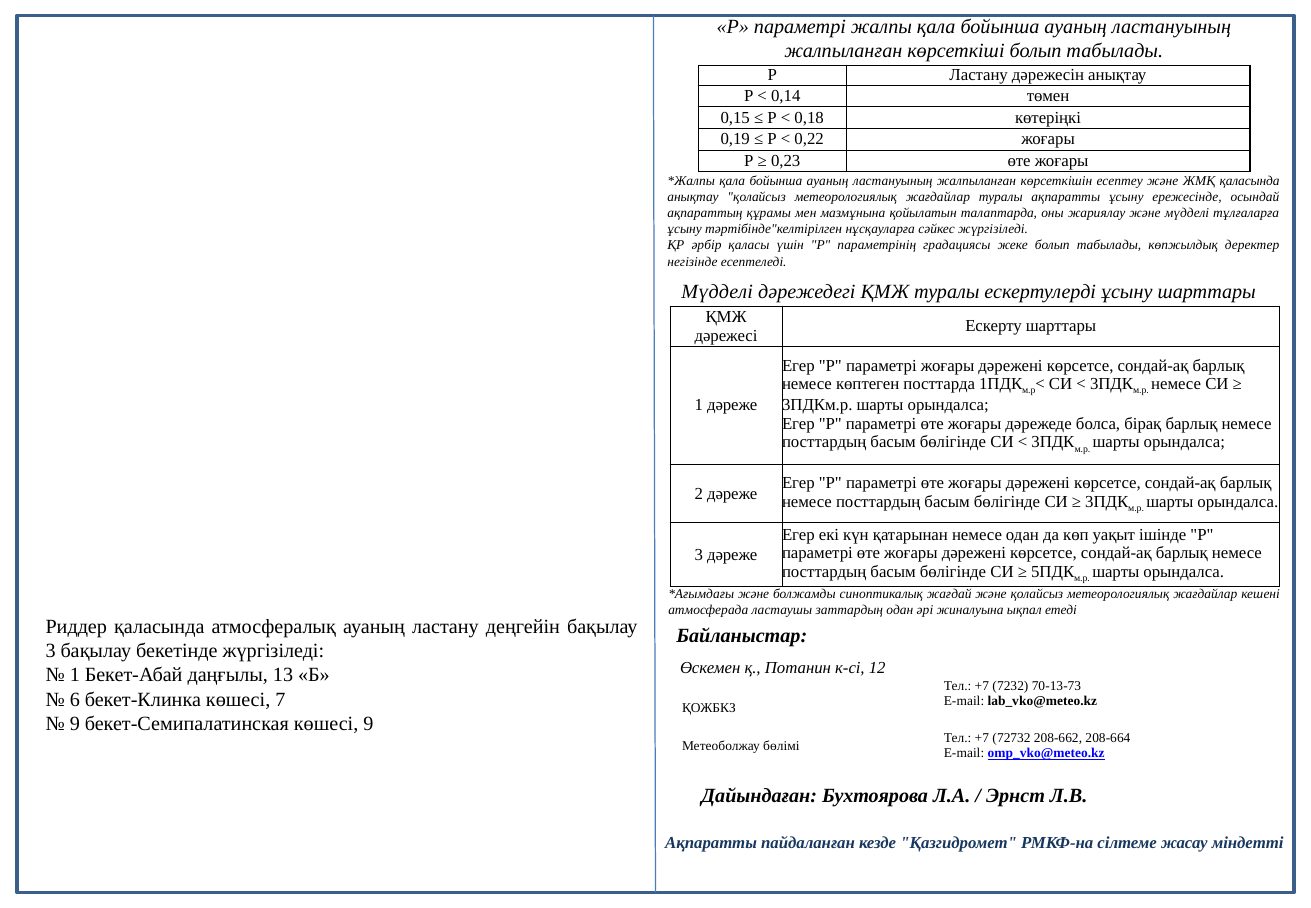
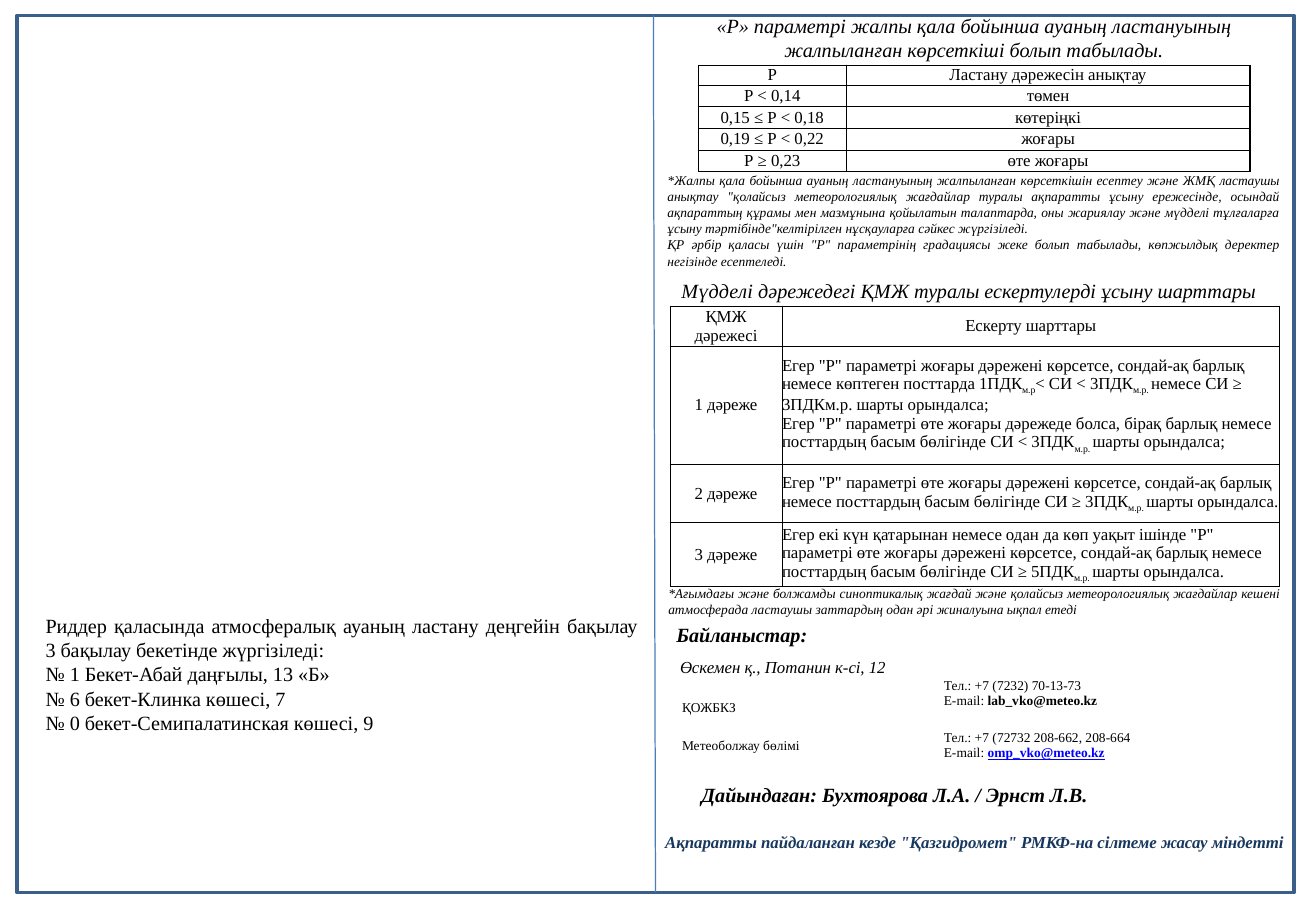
ЖМҚ қаласында: қаласында -> ластаушы
9 at (75, 723): 9 -> 0
